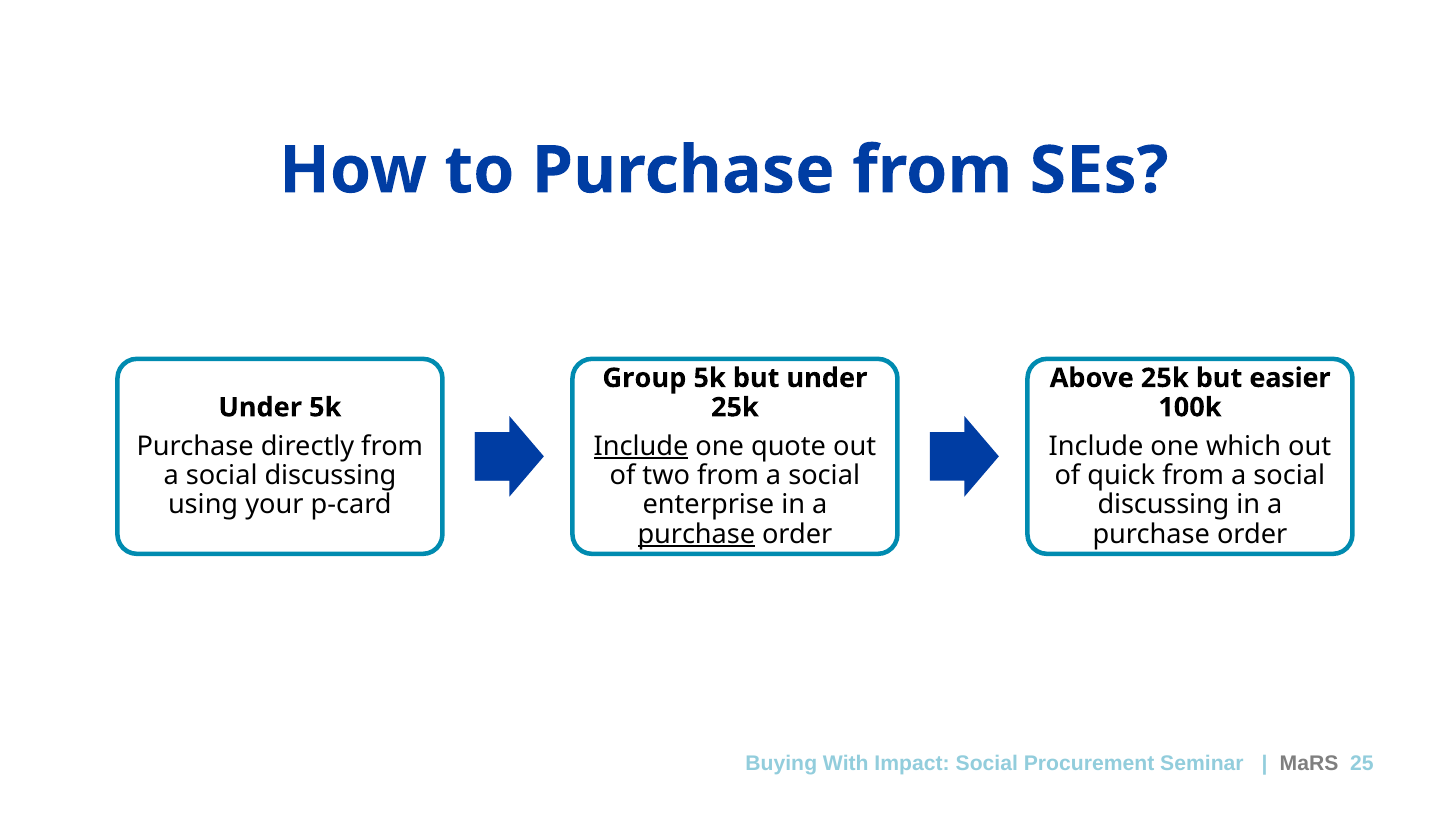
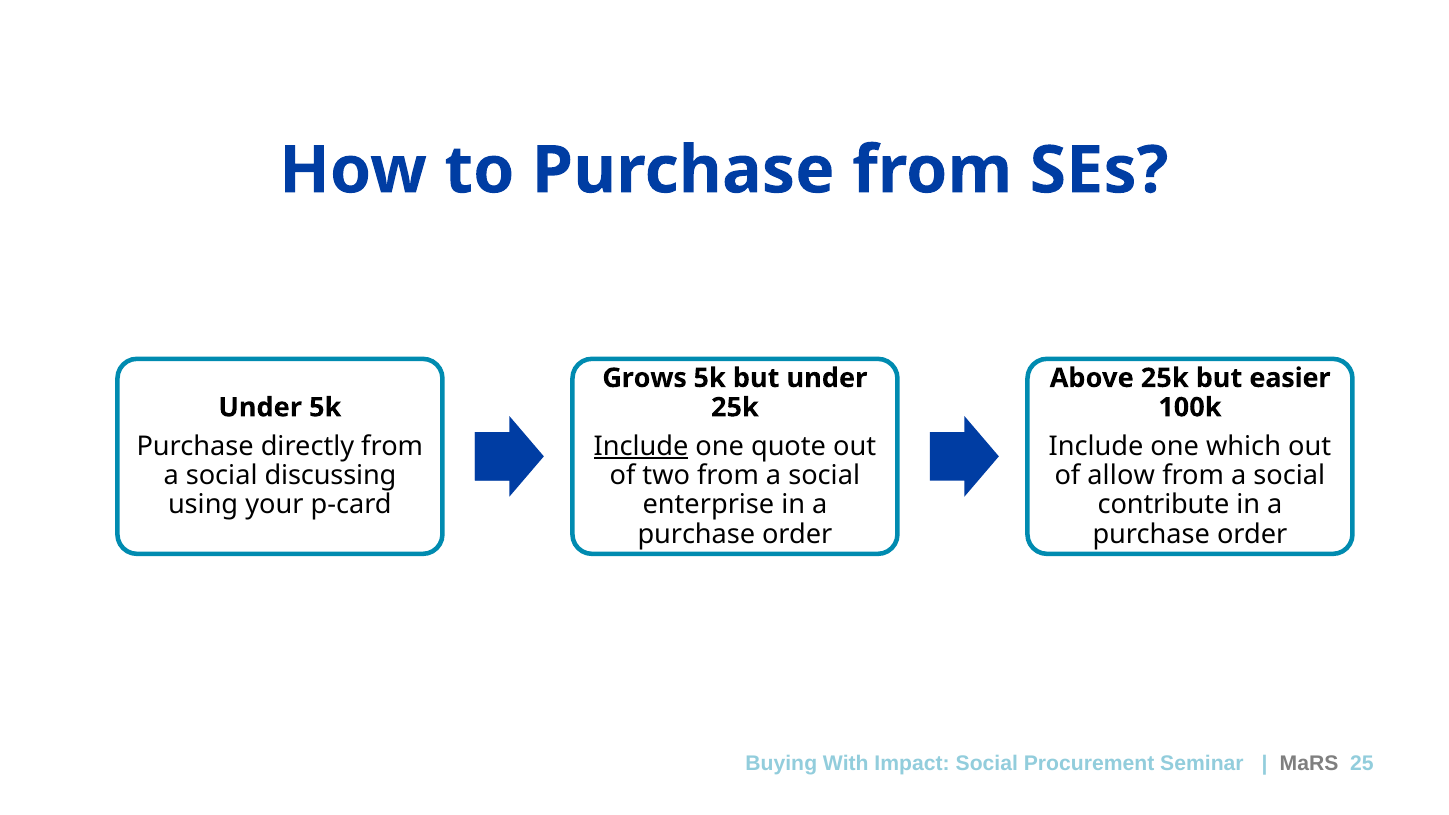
Group: Group -> Grows
quick: quick -> allow
discussing at (1164, 505): discussing -> contribute
purchase at (696, 534) underline: present -> none
